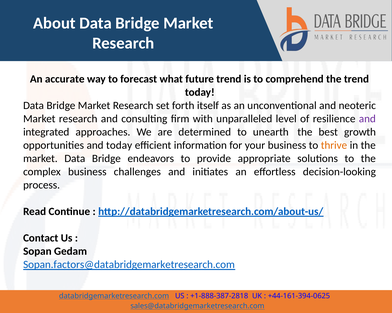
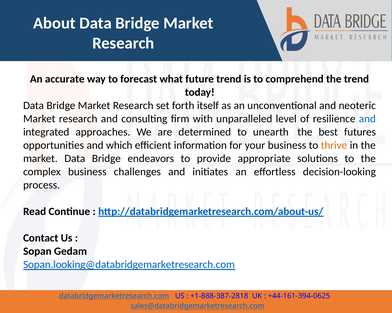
and at (367, 119) colour: purple -> blue
growth: growth -> futures
and today: today -> which
Sopan.factors@databridgemarketresearch.com: Sopan.factors@databridgemarketresearch.com -> Sopan.looking@databridgemarketresearch.com
